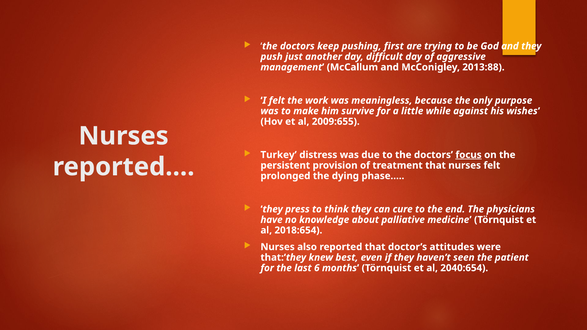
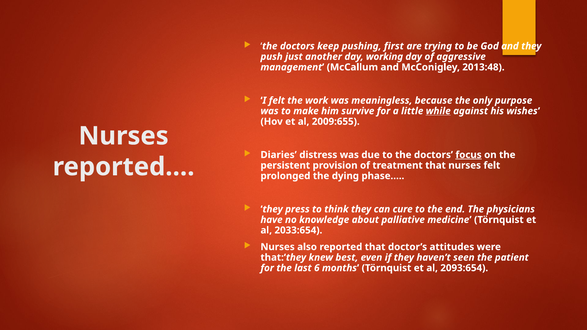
difficult: difficult -> working
2013:88: 2013:88 -> 2013:48
while underline: none -> present
Turkey: Turkey -> Diaries
2018:654: 2018:654 -> 2033:654
2040:654: 2040:654 -> 2093:654
